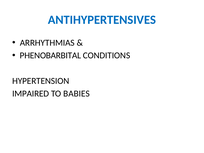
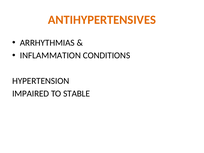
ANTIHYPERTENSIVES colour: blue -> orange
PHENOBARBITAL: PHENOBARBITAL -> INFLAMMATION
BABIES: BABIES -> STABLE
